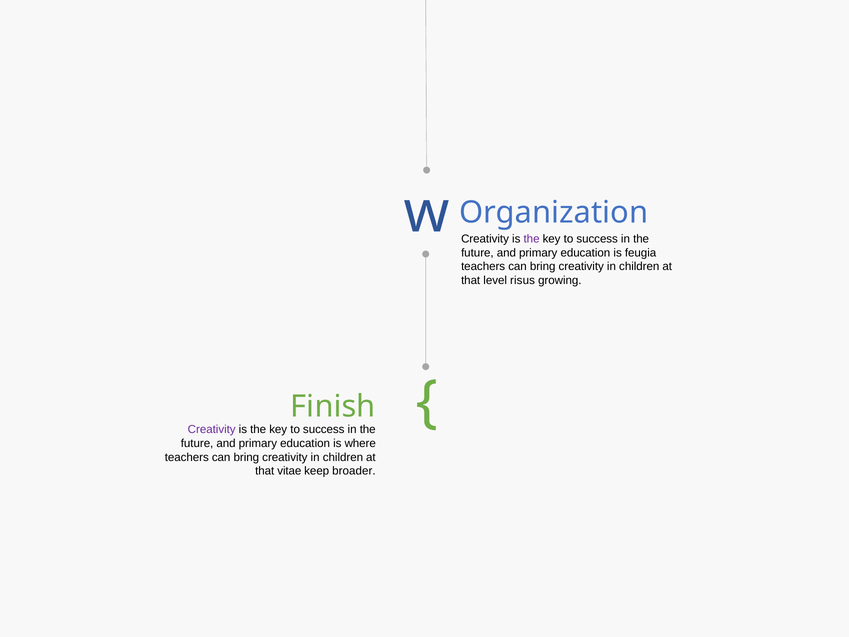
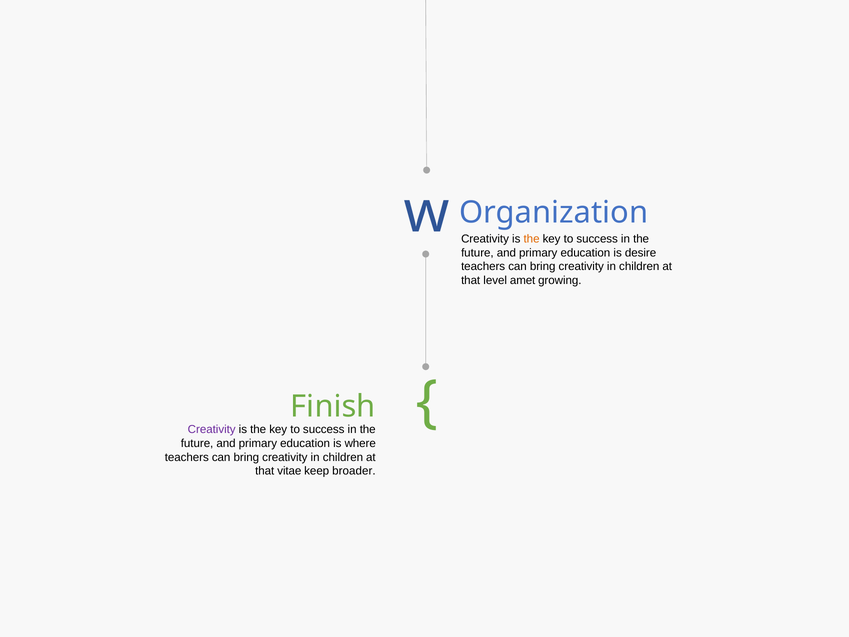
the at (532, 239) colour: purple -> orange
feugia: feugia -> desire
risus: risus -> amet
